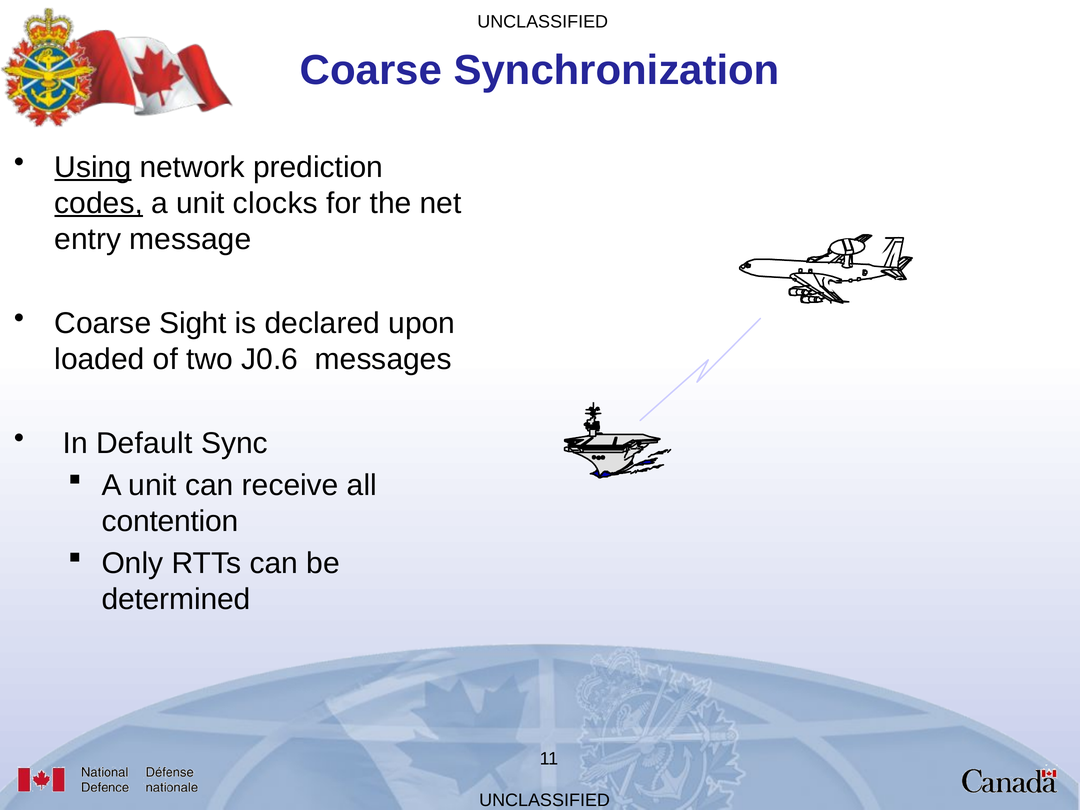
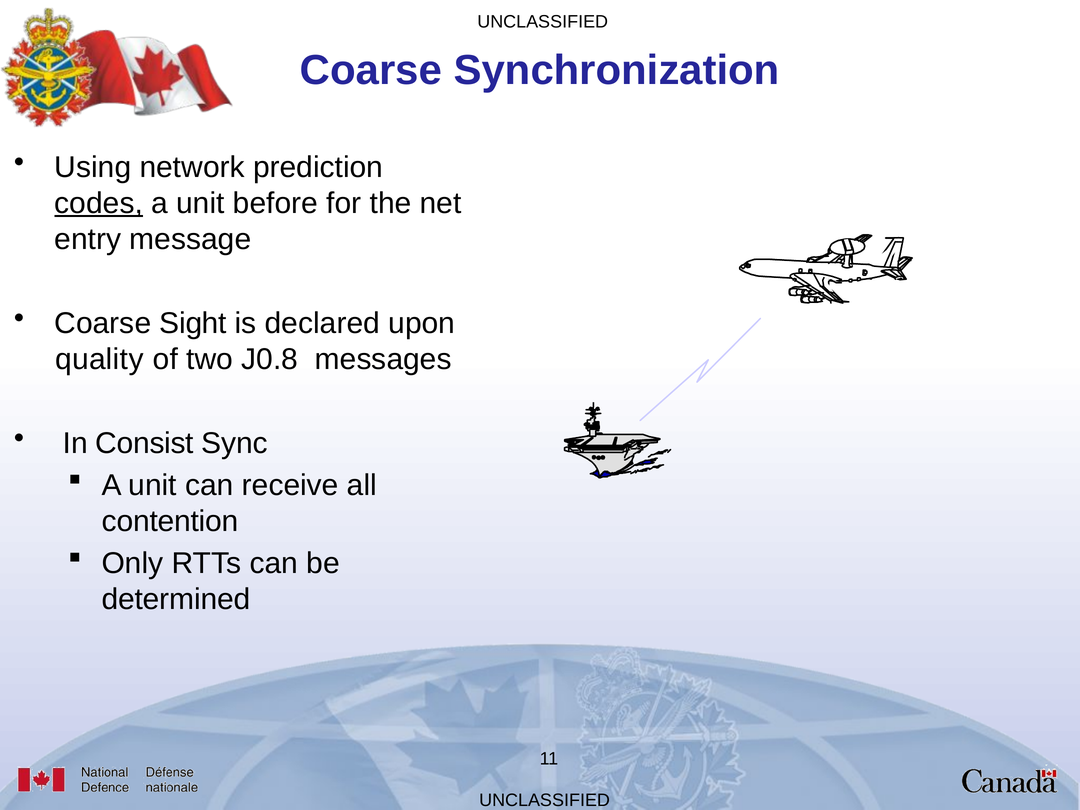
Using underline: present -> none
clocks: clocks -> before
loaded: loaded -> quality
J0.6: J0.6 -> J0.8
Default: Default -> Consist
